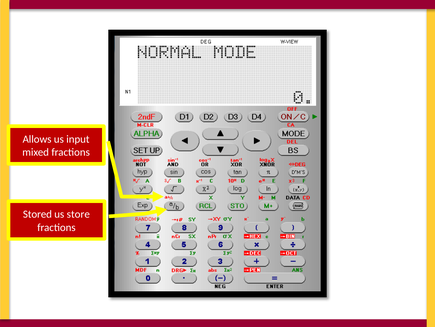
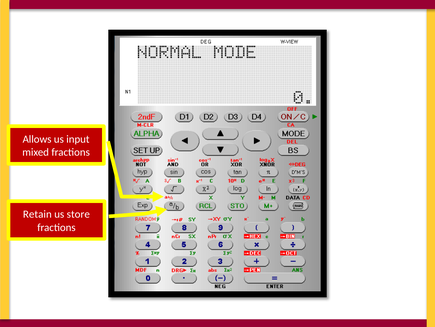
Stored: Stored -> Retain
